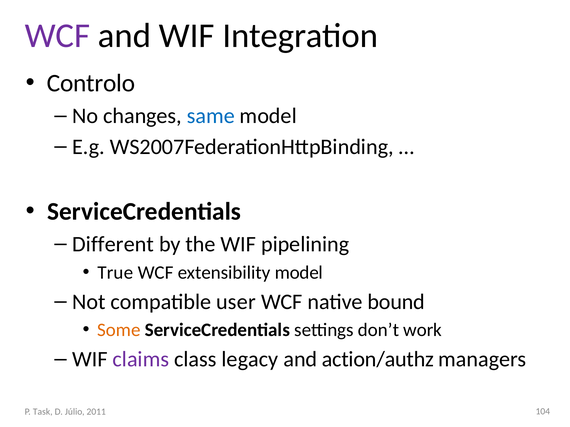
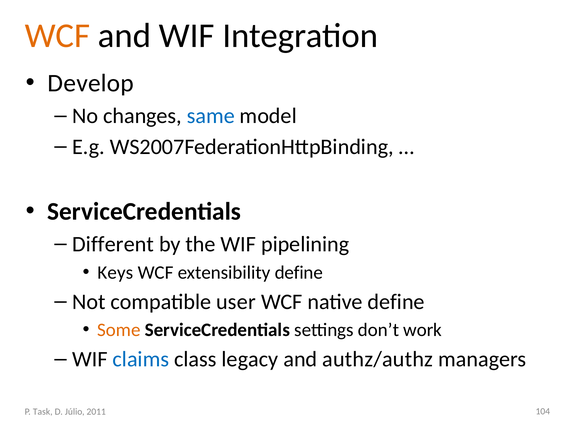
WCF at (57, 36) colour: purple -> orange
Controlo: Controlo -> Develop
True: True -> Keys
extensibility model: model -> define
native bound: bound -> define
claims colour: purple -> blue
action/authz: action/authz -> authz/authz
